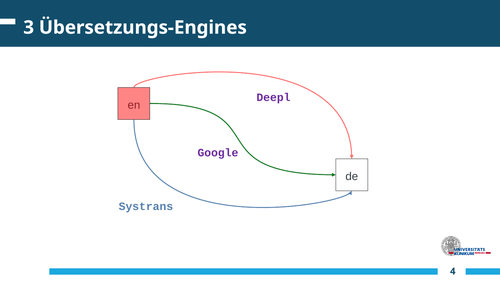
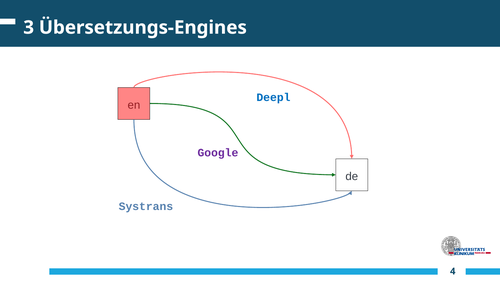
Deepl colour: purple -> blue
